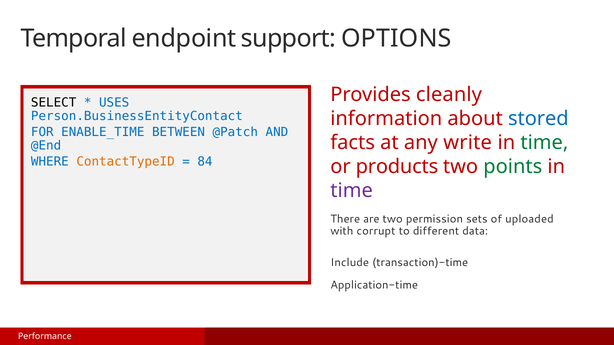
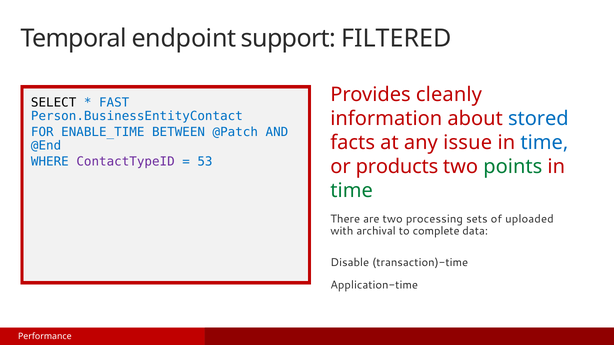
OPTIONS: OPTIONS -> FILTERED
USES: USES -> FAST
write: write -> issue
time at (544, 143) colour: green -> blue
ContactTypeID colour: orange -> purple
84: 84 -> 53
time at (352, 191) colour: purple -> green
permission: permission -> processing
corrupt: corrupt -> archival
different: different -> complete
Include: Include -> Disable
